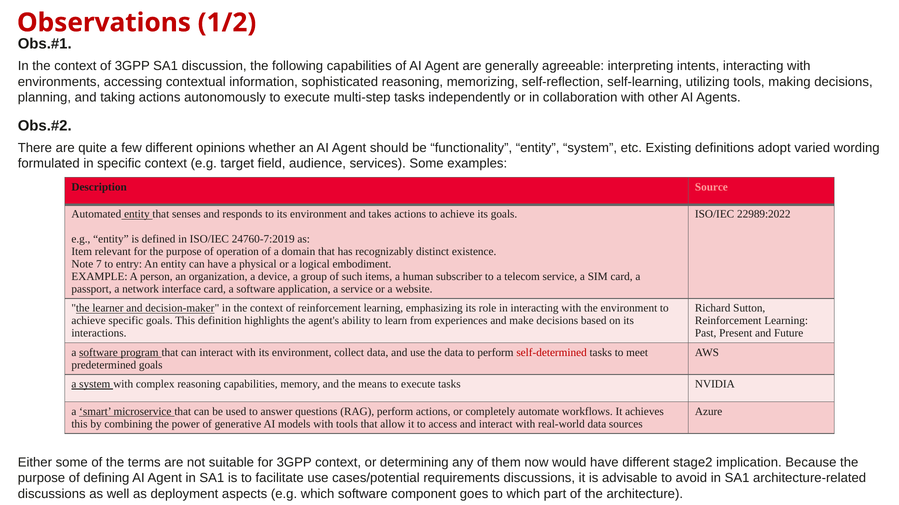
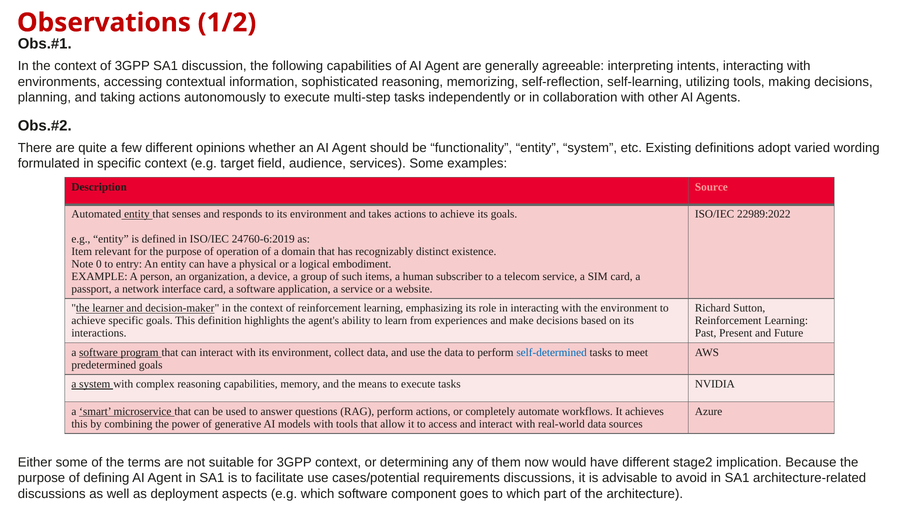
24760-7:2019: 24760-7:2019 -> 24760-6:2019
7: 7 -> 0
self-determined colour: red -> blue
